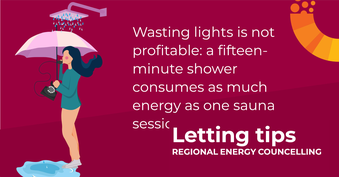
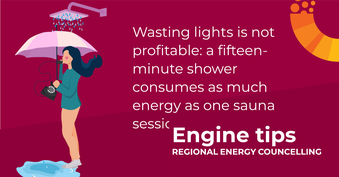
Letting: Letting -> Engine
